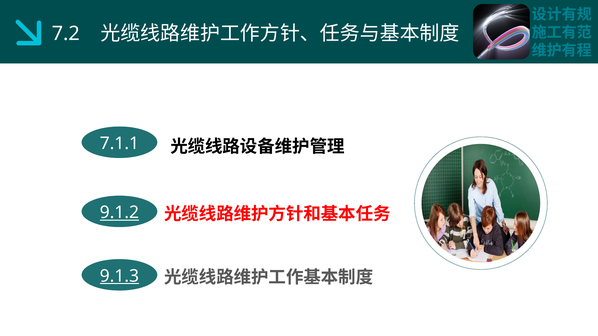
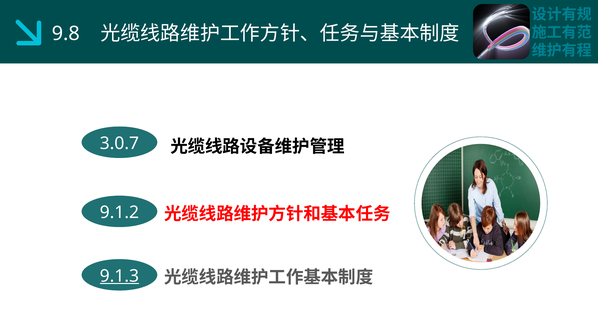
7.2: 7.2 -> 9.8
7.1.1: 7.1.1 -> 3.0.7
9.1.2 underline: present -> none
